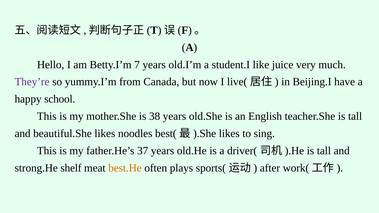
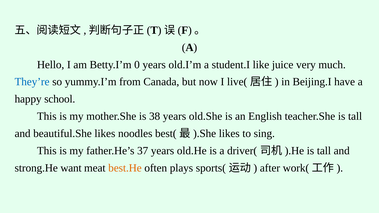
7: 7 -> 0
They’re colour: purple -> blue
shelf: shelf -> want
